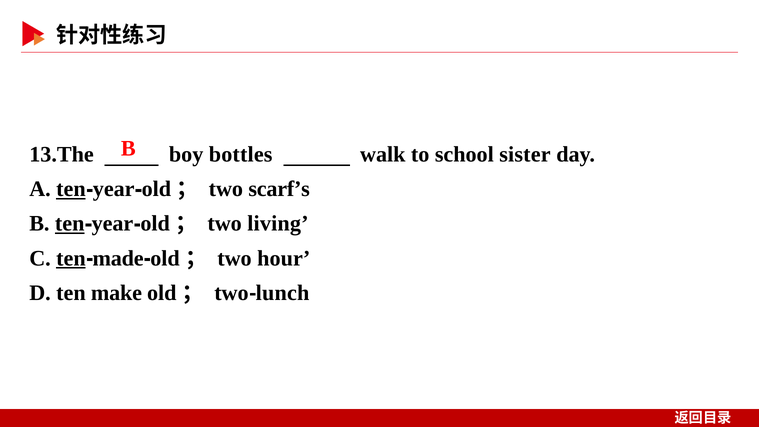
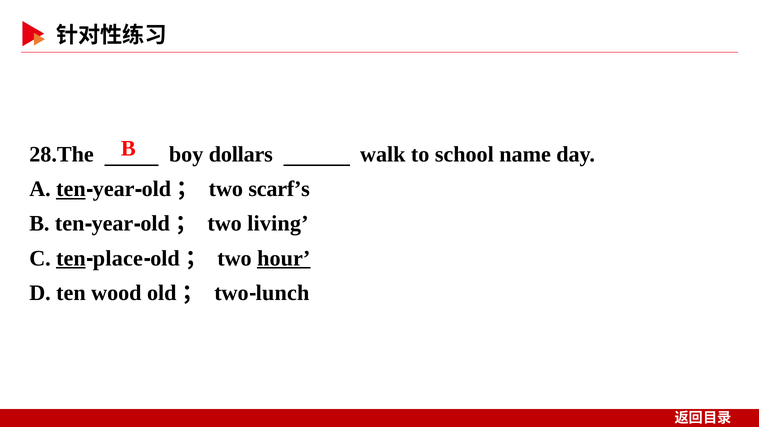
13.The: 13.The -> 28.The
bottles: bottles -> dollars
sister: sister -> name
ten at (70, 224) underline: present -> none
made: made -> place
hour underline: none -> present
make: make -> wood
